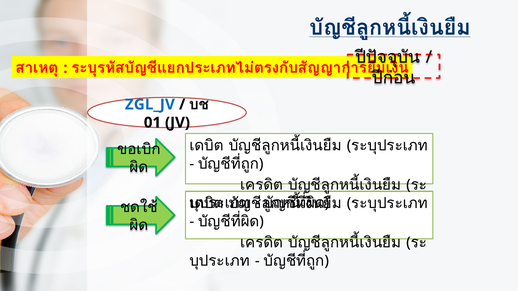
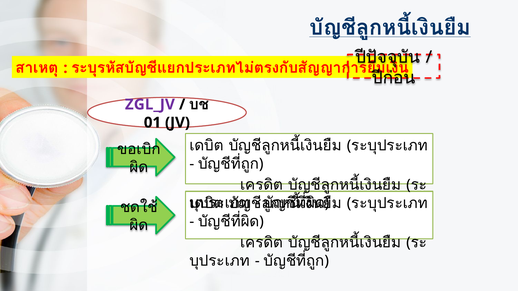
ZGL_JV colour: blue -> purple
